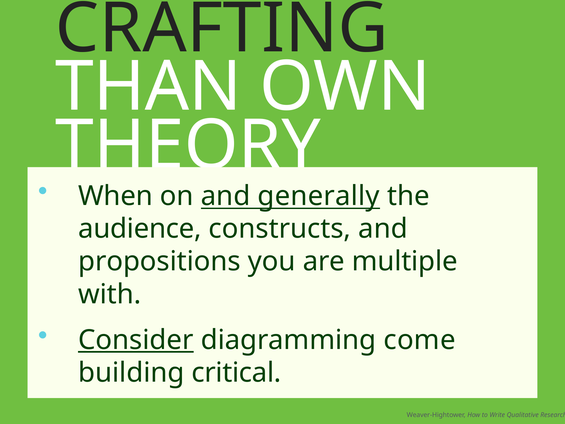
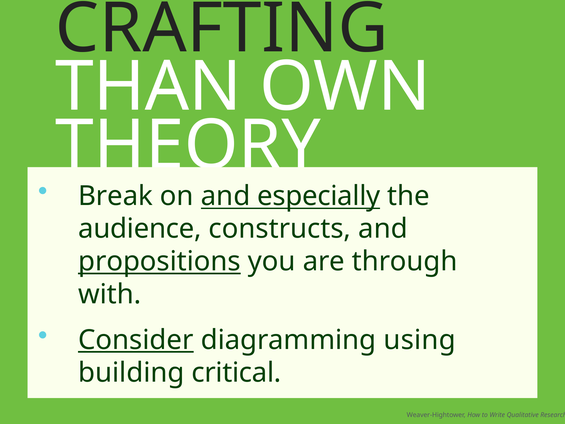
When: When -> Break
generally: generally -> especially
propositions underline: none -> present
multiple: multiple -> through
come: come -> using
